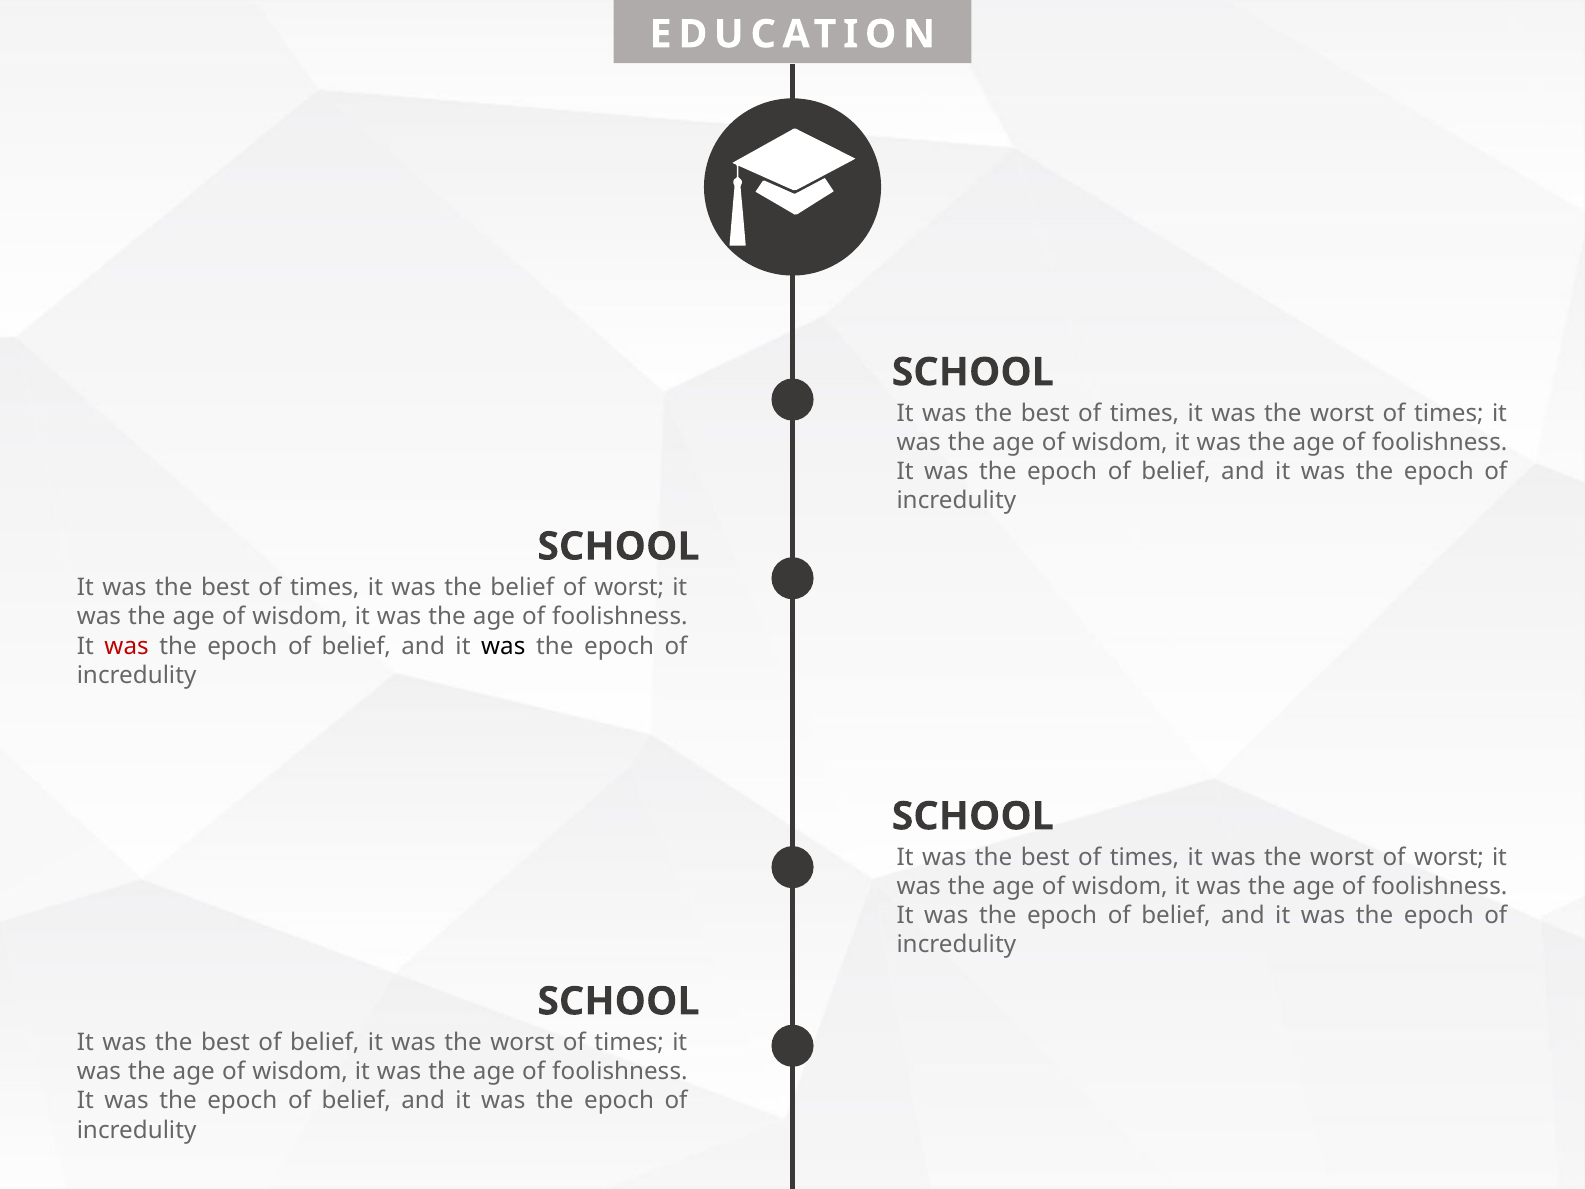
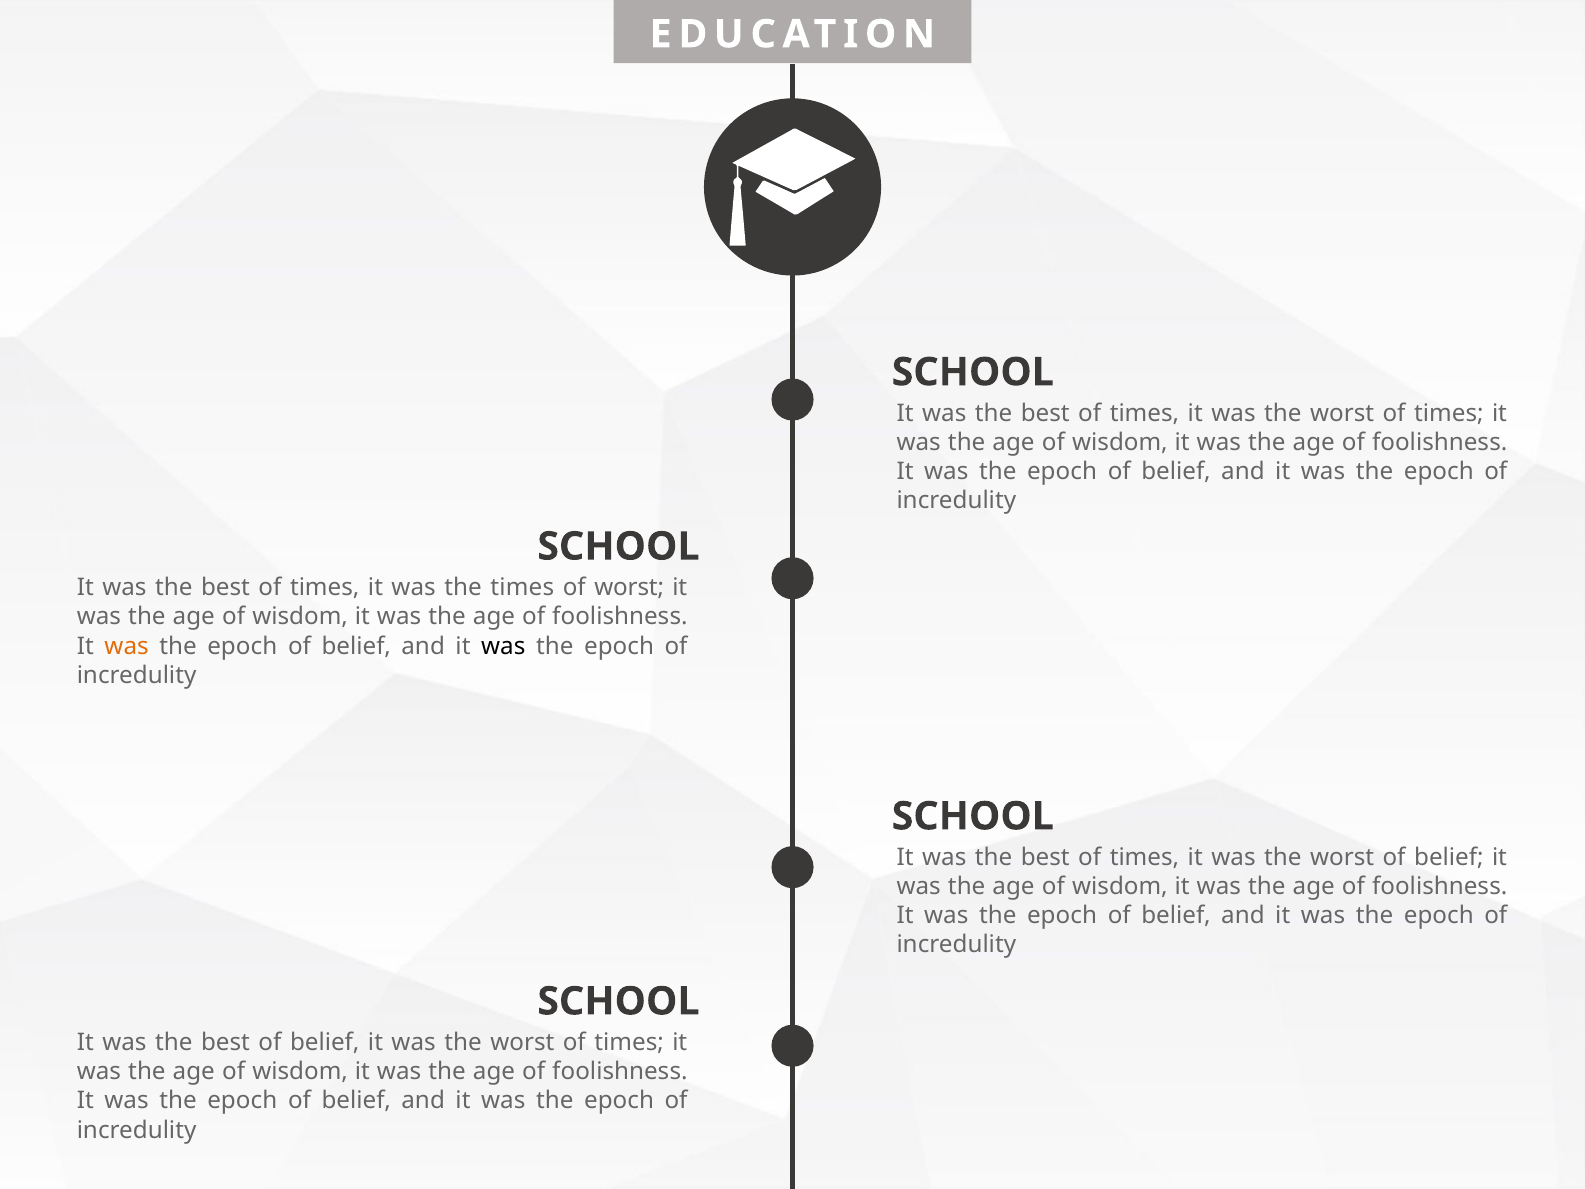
the belief: belief -> times
was at (127, 646) colour: red -> orange
worst of worst: worst -> belief
